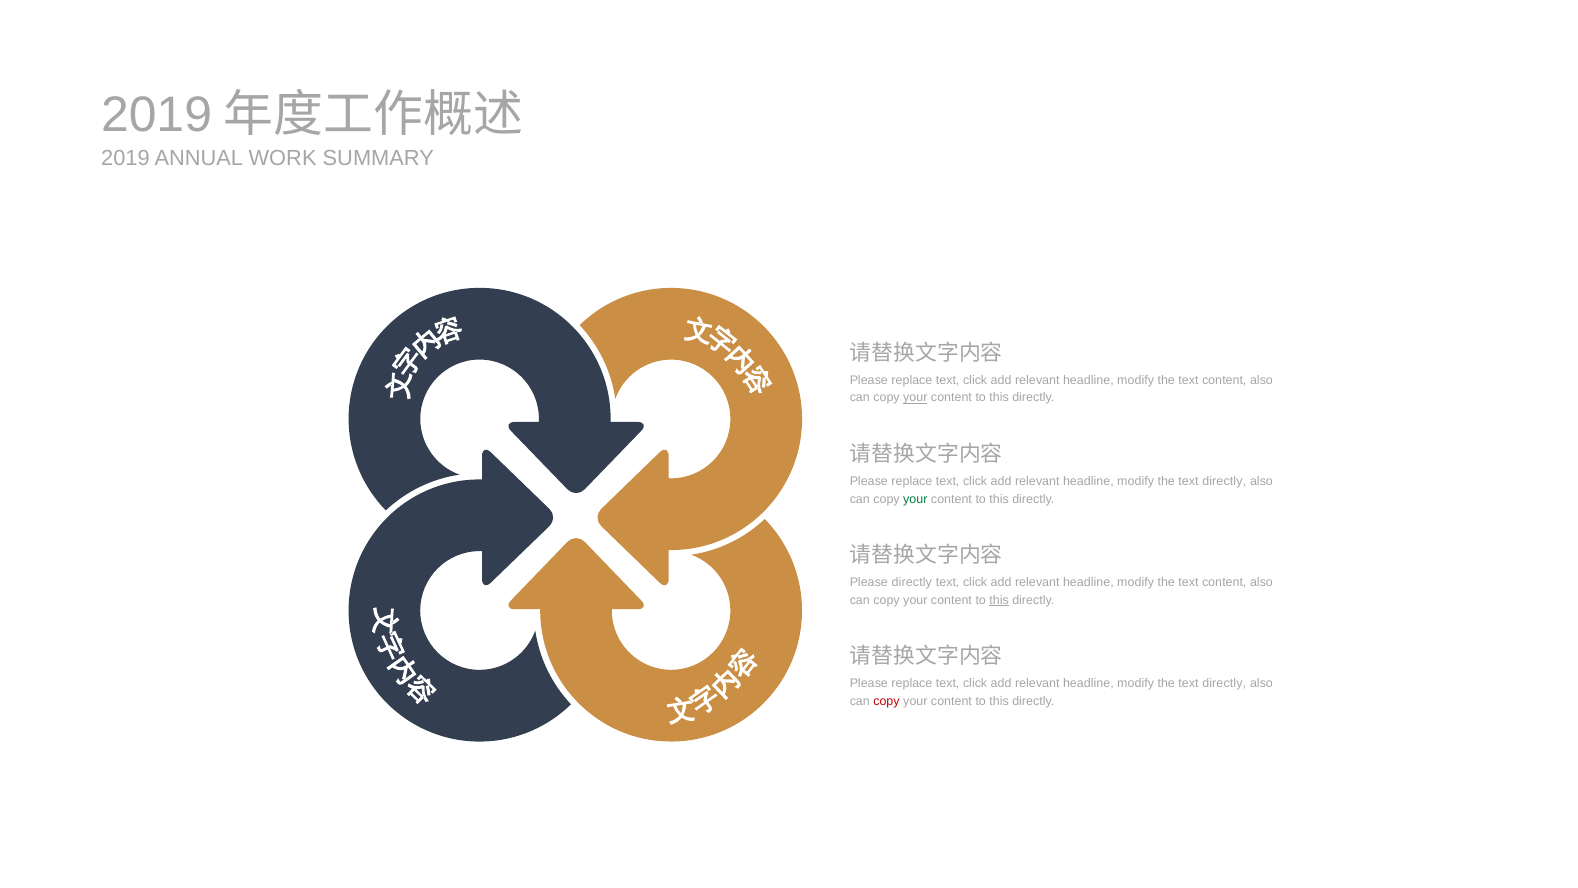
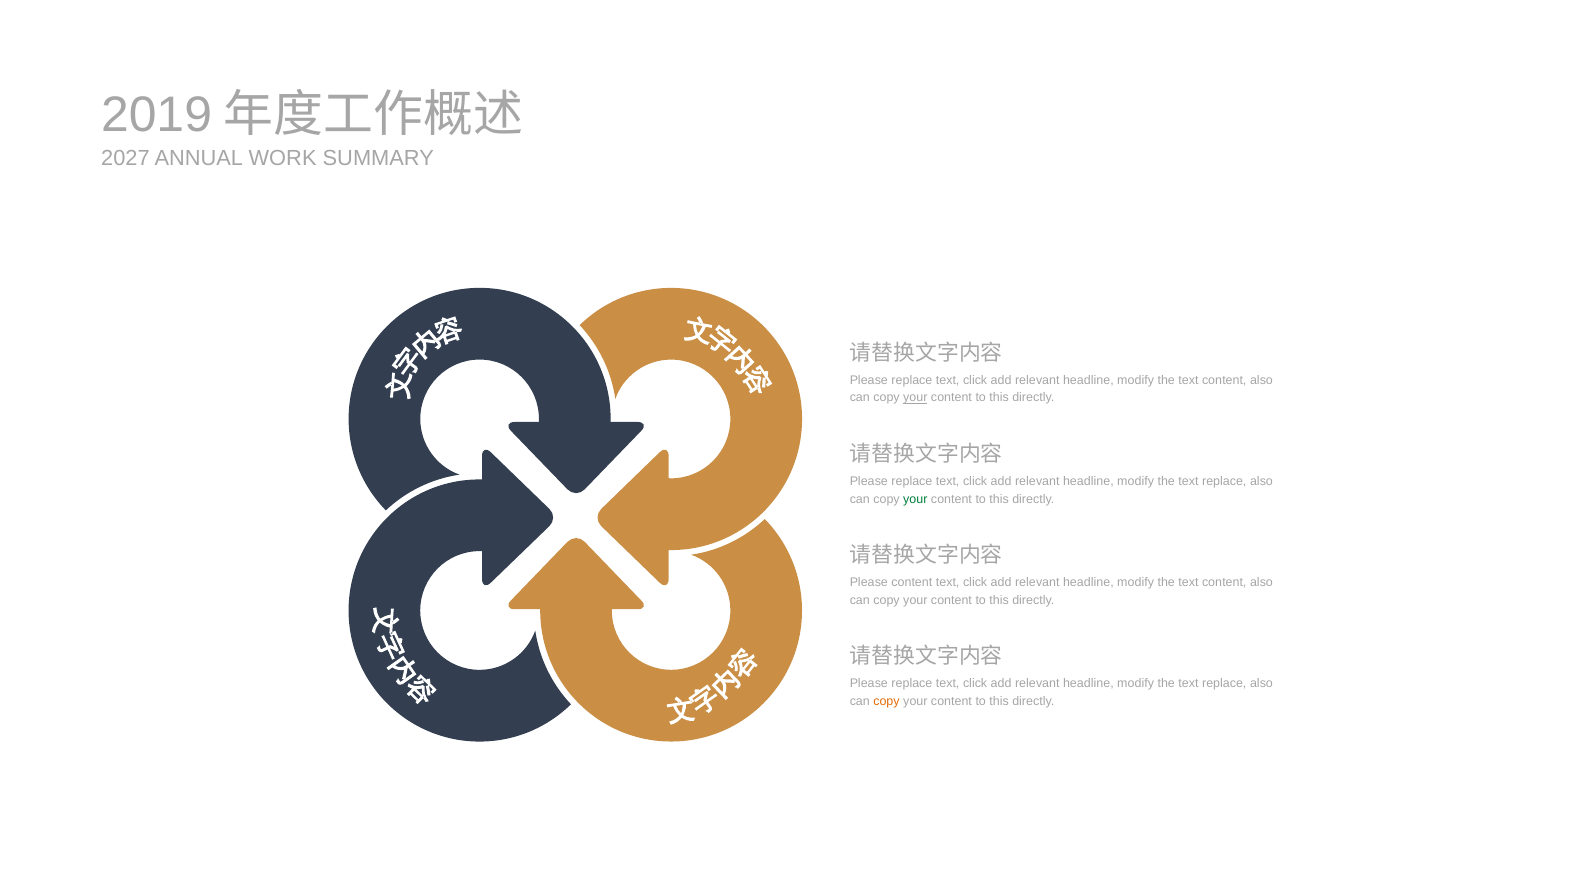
2019 at (125, 158): 2019 -> 2027
directly at (1224, 481): directly -> replace
Please directly: directly -> content
this at (999, 600) underline: present -> none
directly at (1224, 683): directly -> replace
copy at (886, 701) colour: red -> orange
